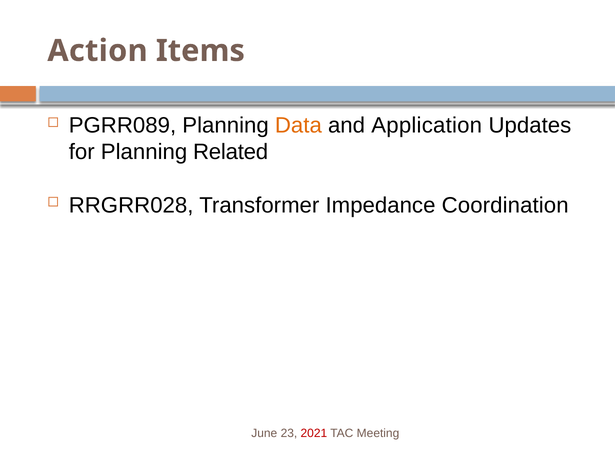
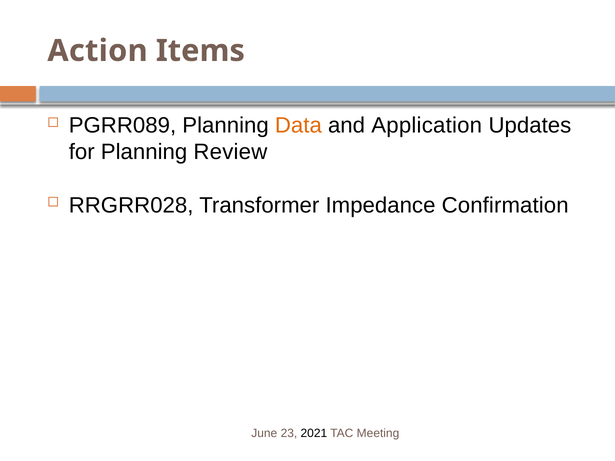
Related: Related -> Review
Coordination: Coordination -> Confirmation
2021 colour: red -> black
